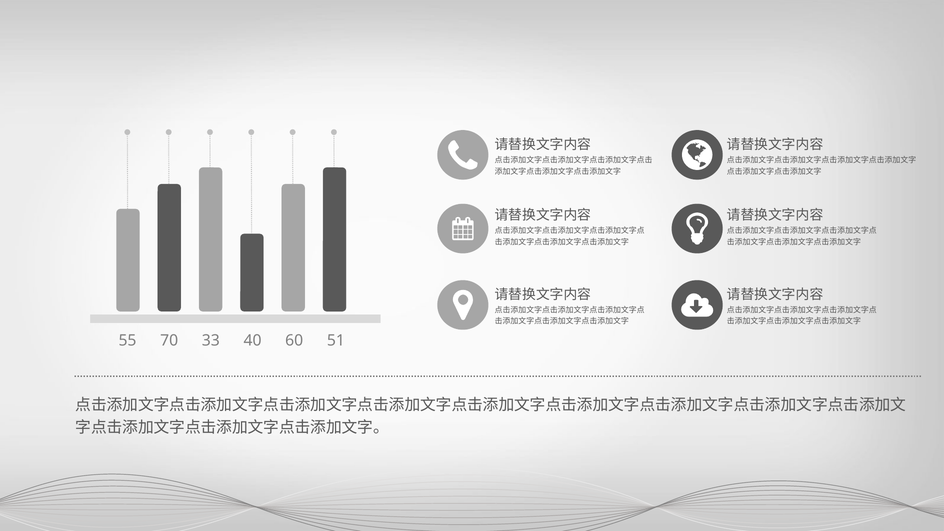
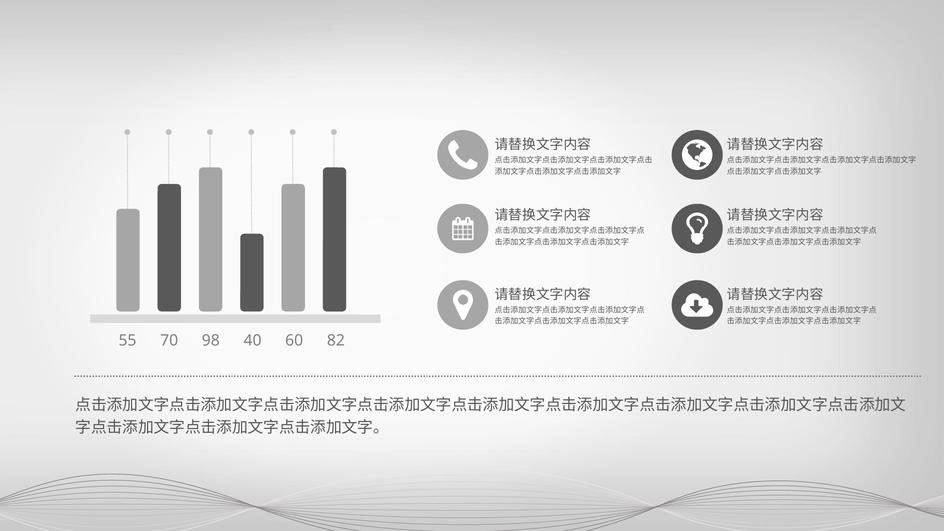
33: 33 -> 98
51: 51 -> 82
